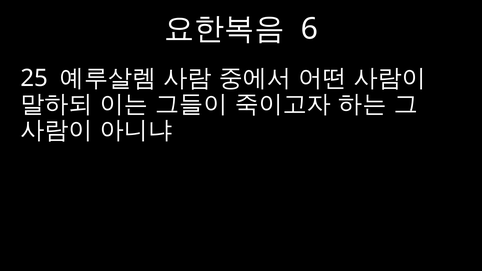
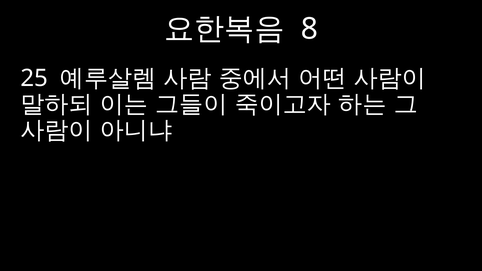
6: 6 -> 8
